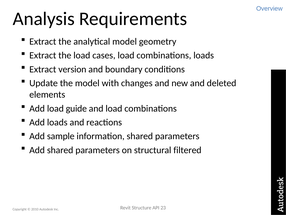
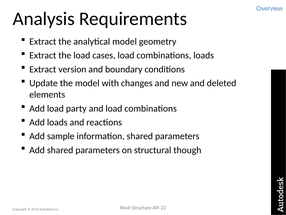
guide: guide -> party
filtered: filtered -> though
